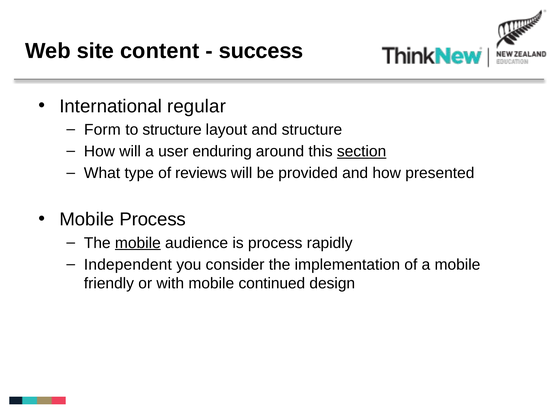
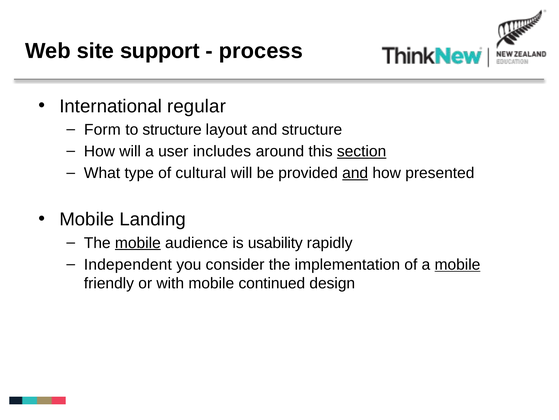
content: content -> support
success: success -> process
enduring: enduring -> includes
reviews: reviews -> cultural
and at (355, 173) underline: none -> present
Mobile Process: Process -> Landing
is process: process -> usability
mobile at (457, 264) underline: none -> present
